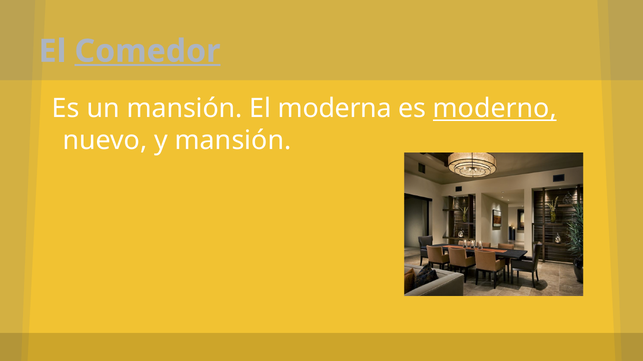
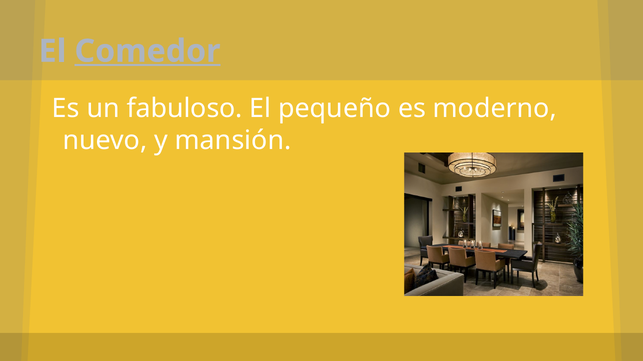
un mansión: mansión -> fabuloso
moderna: moderna -> pequeño
moderno underline: present -> none
